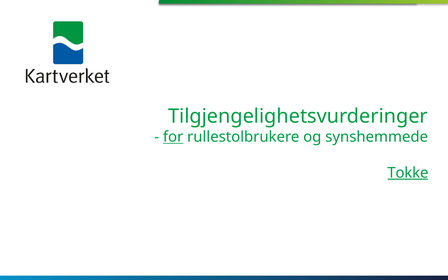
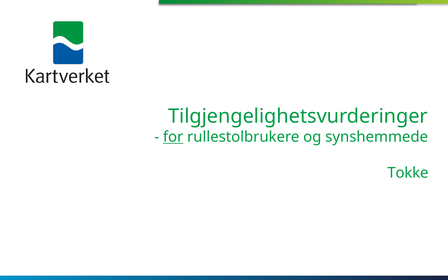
Tokke underline: present -> none
